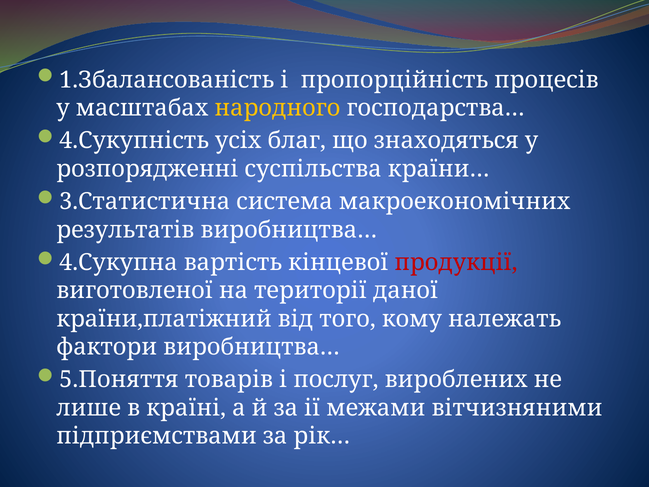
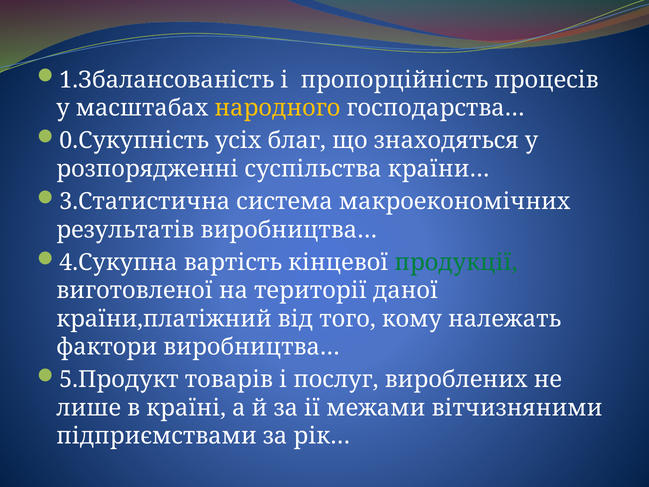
4.Сукупність: 4.Сукупність -> 0.Сукупність
продукції colour: red -> green
5.Поняття: 5.Поняття -> 5.Продукт
